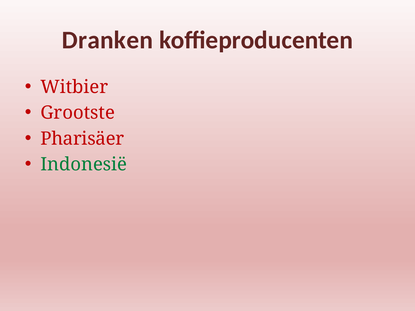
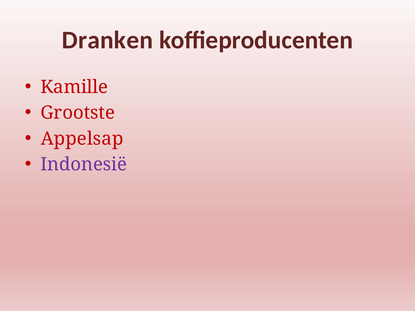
Witbier: Witbier -> Kamille
Pharisäer: Pharisäer -> Appelsap
Indonesië colour: green -> purple
